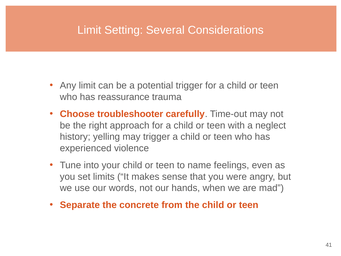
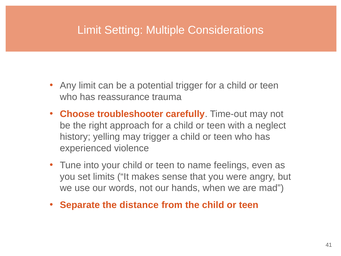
Several: Several -> Multiple
concrete: concrete -> distance
